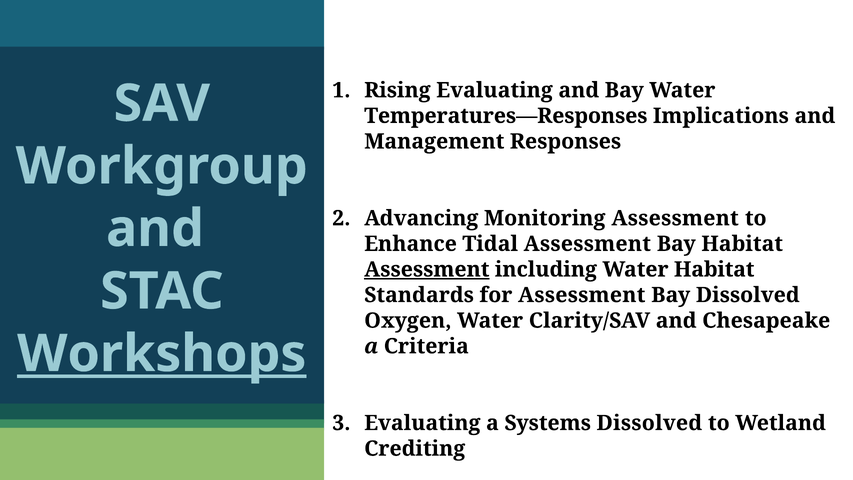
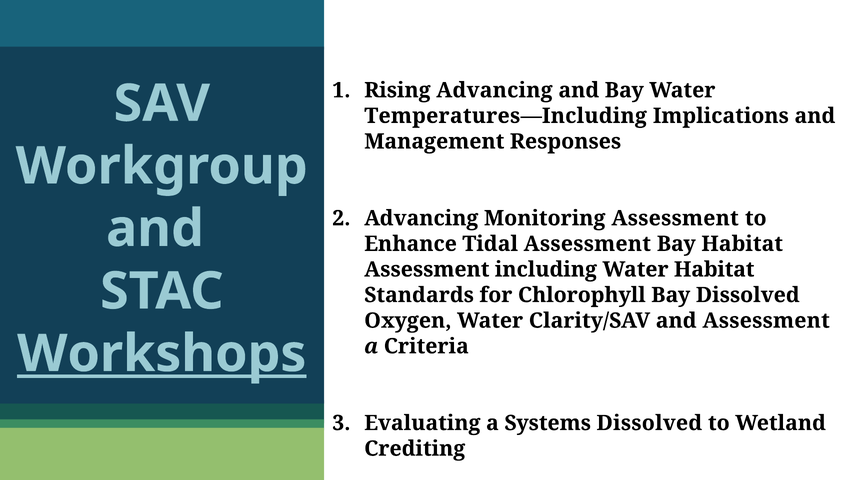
Rising Evaluating: Evaluating -> Advancing
Temperatures—Responses: Temperatures—Responses -> Temperatures—Including
Assessment at (427, 269) underline: present -> none
for Assessment: Assessment -> Chlorophyll
and Chesapeake: Chesapeake -> Assessment
